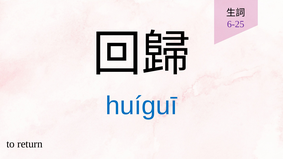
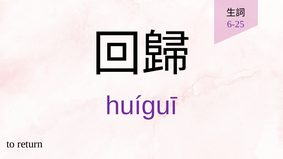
huíguī colour: blue -> purple
